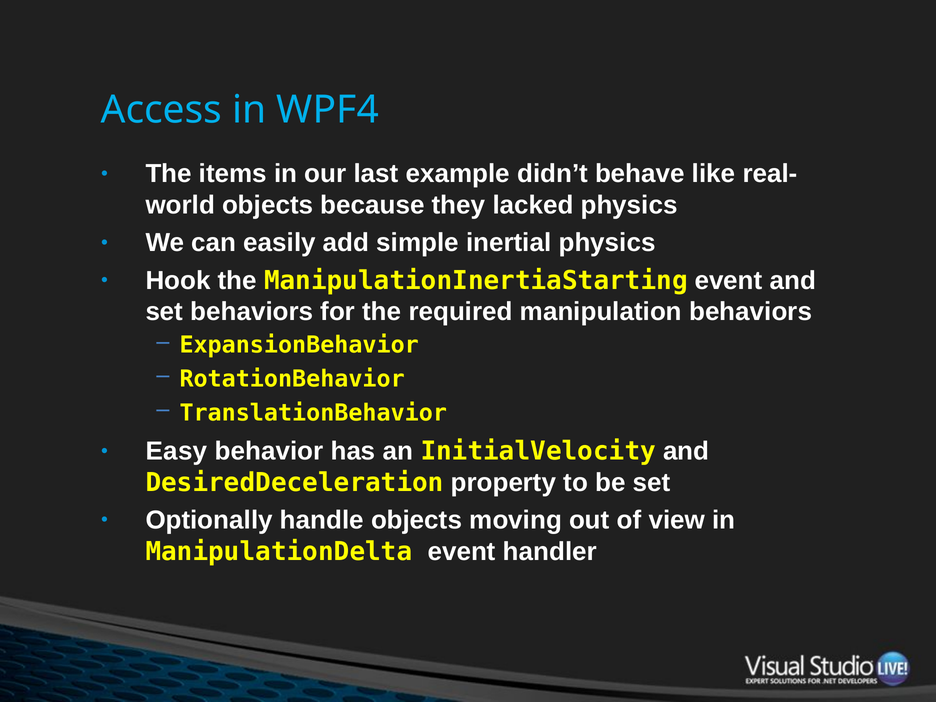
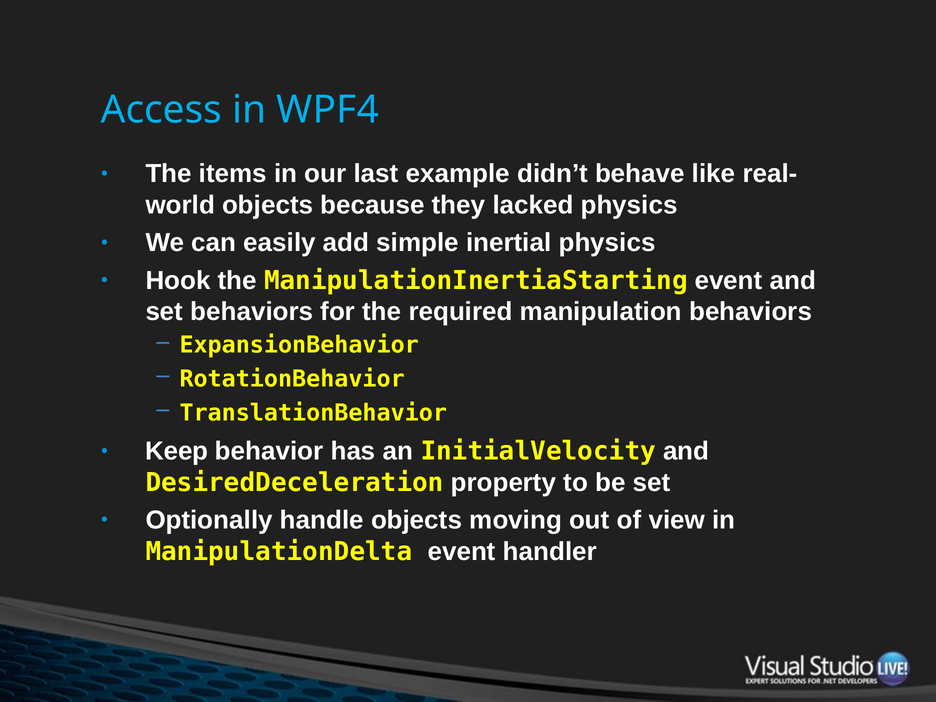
Easy: Easy -> Keep
